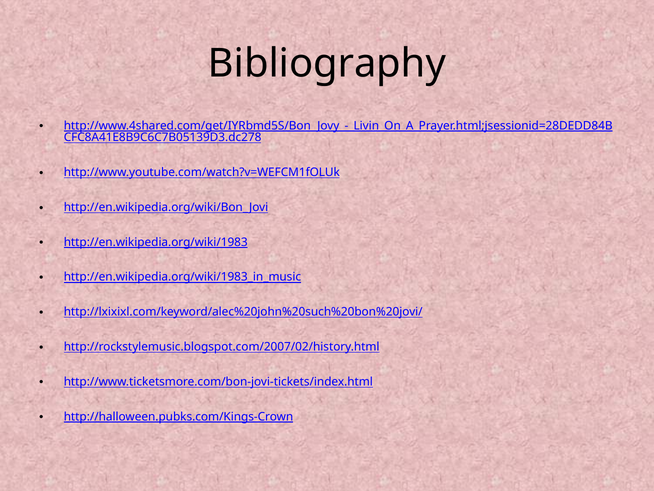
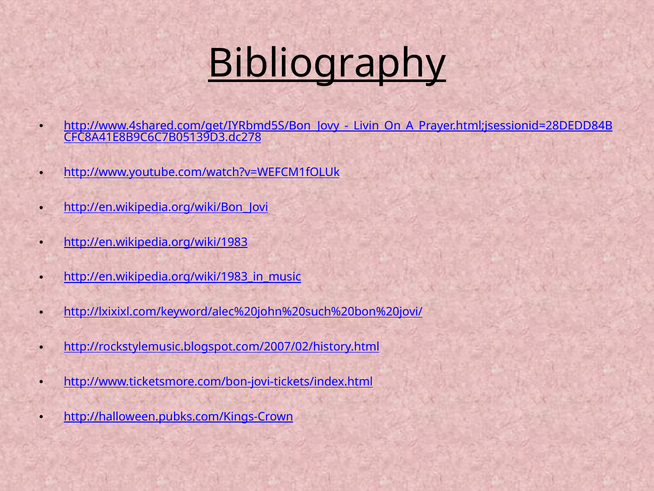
Bibliography underline: none -> present
